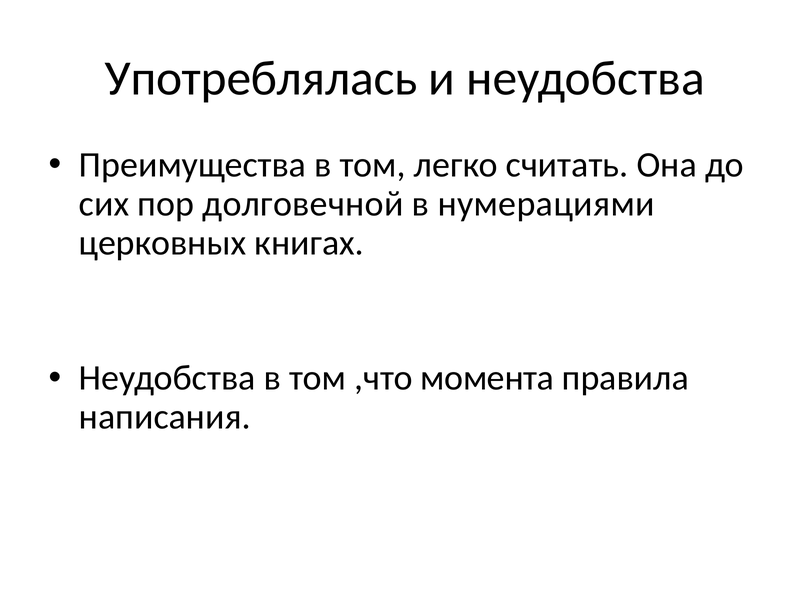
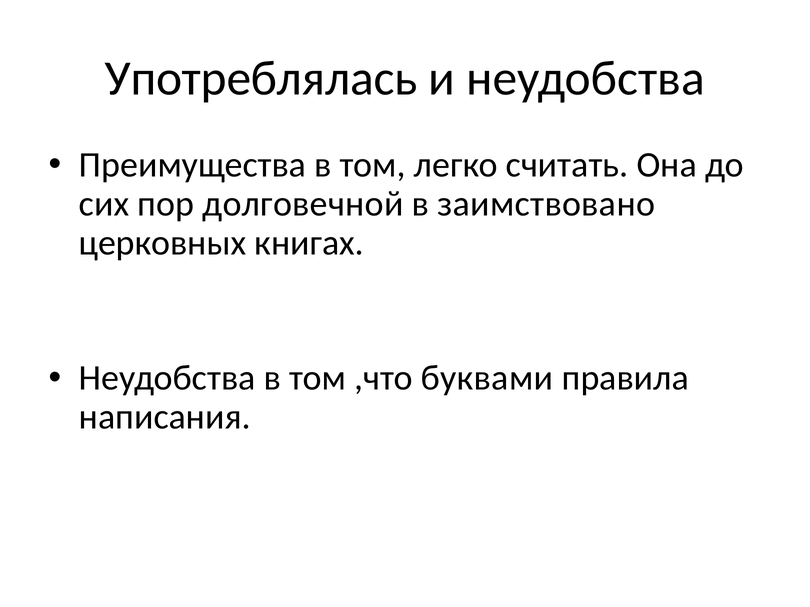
нумерациями: нумерациями -> заимствовано
момента: момента -> буквами
